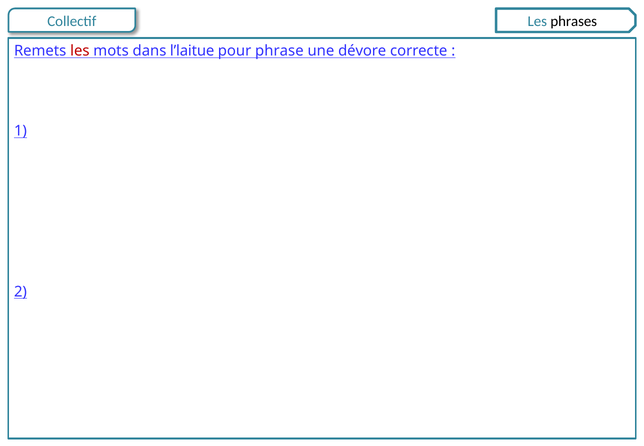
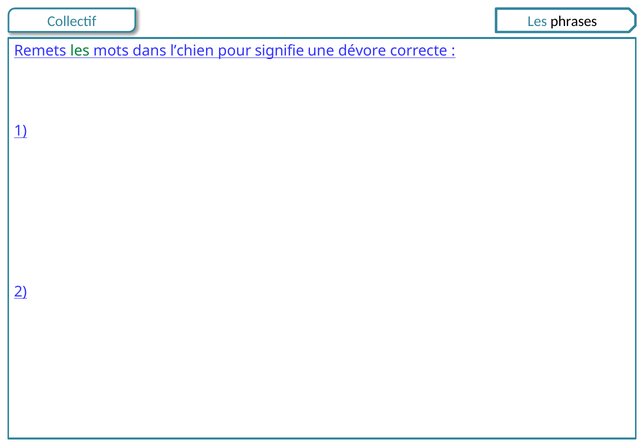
les at (80, 51) colour: red -> green
l’laitue: l’laitue -> l’chien
phrase: phrase -> signifie
